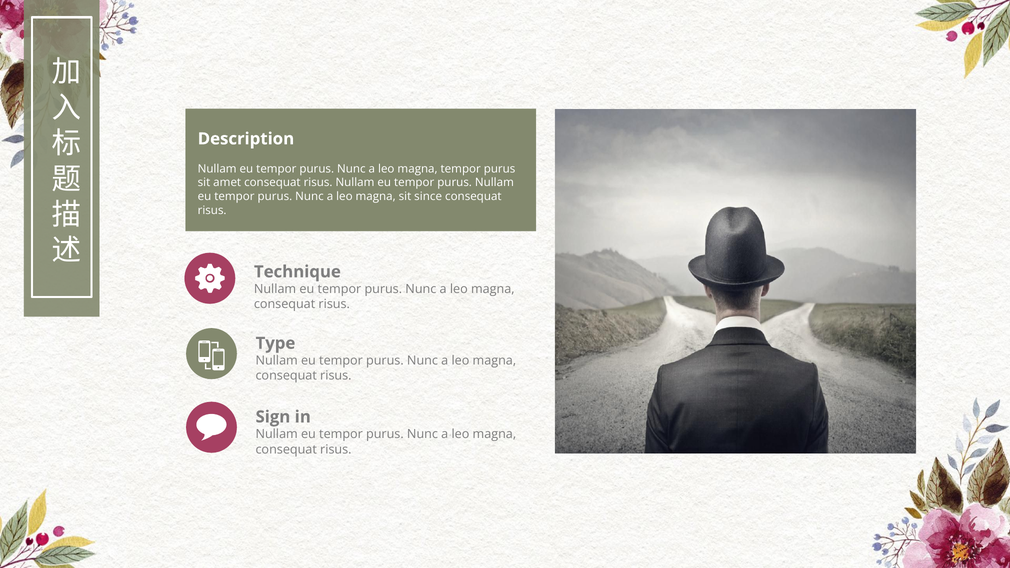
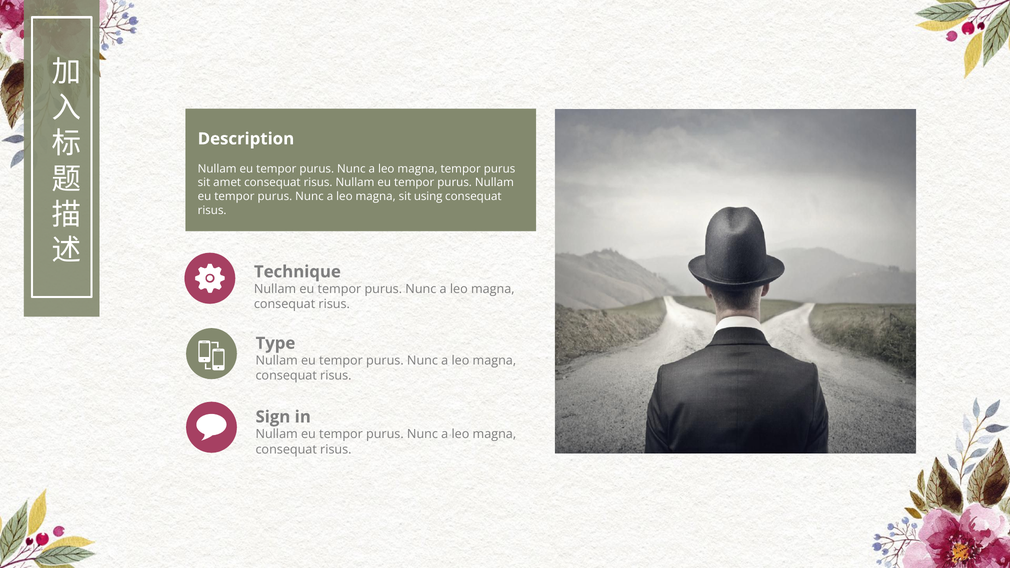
since: since -> using
